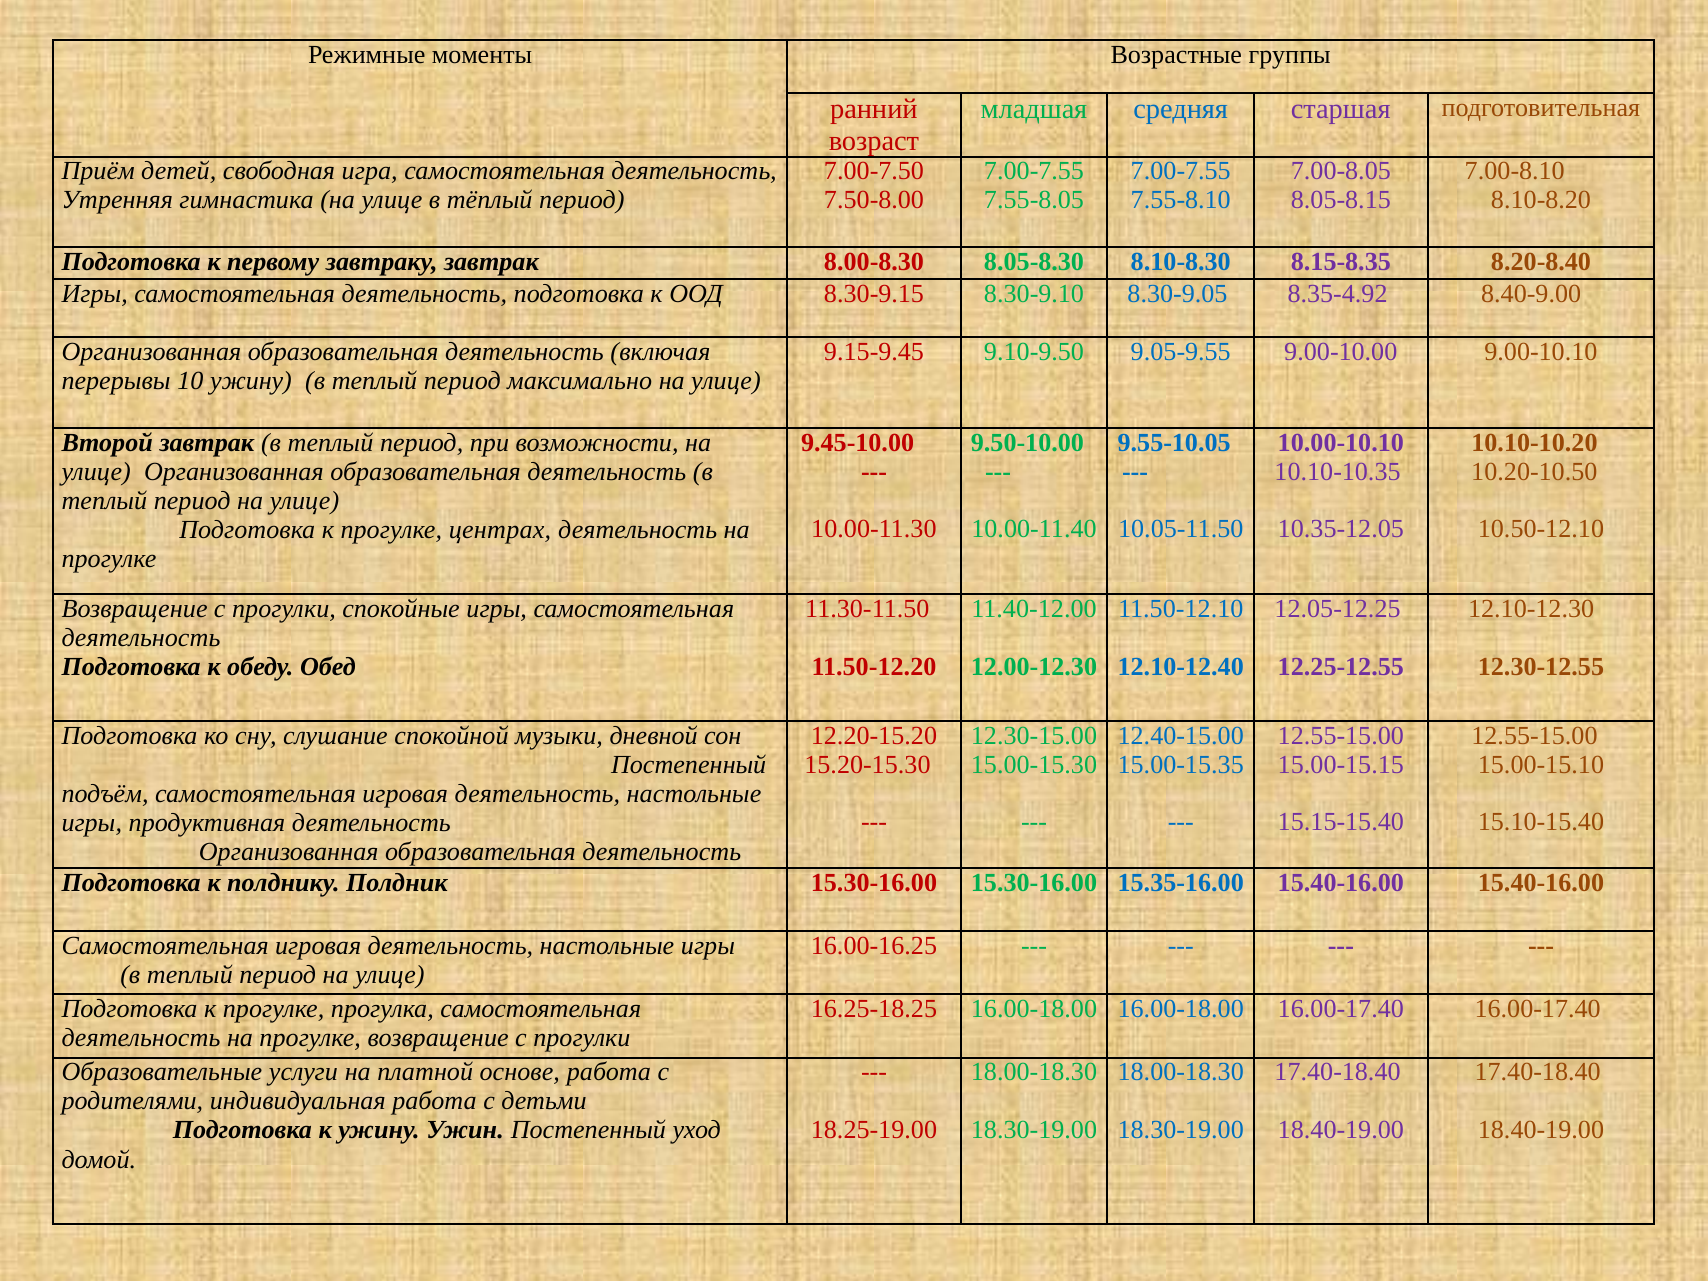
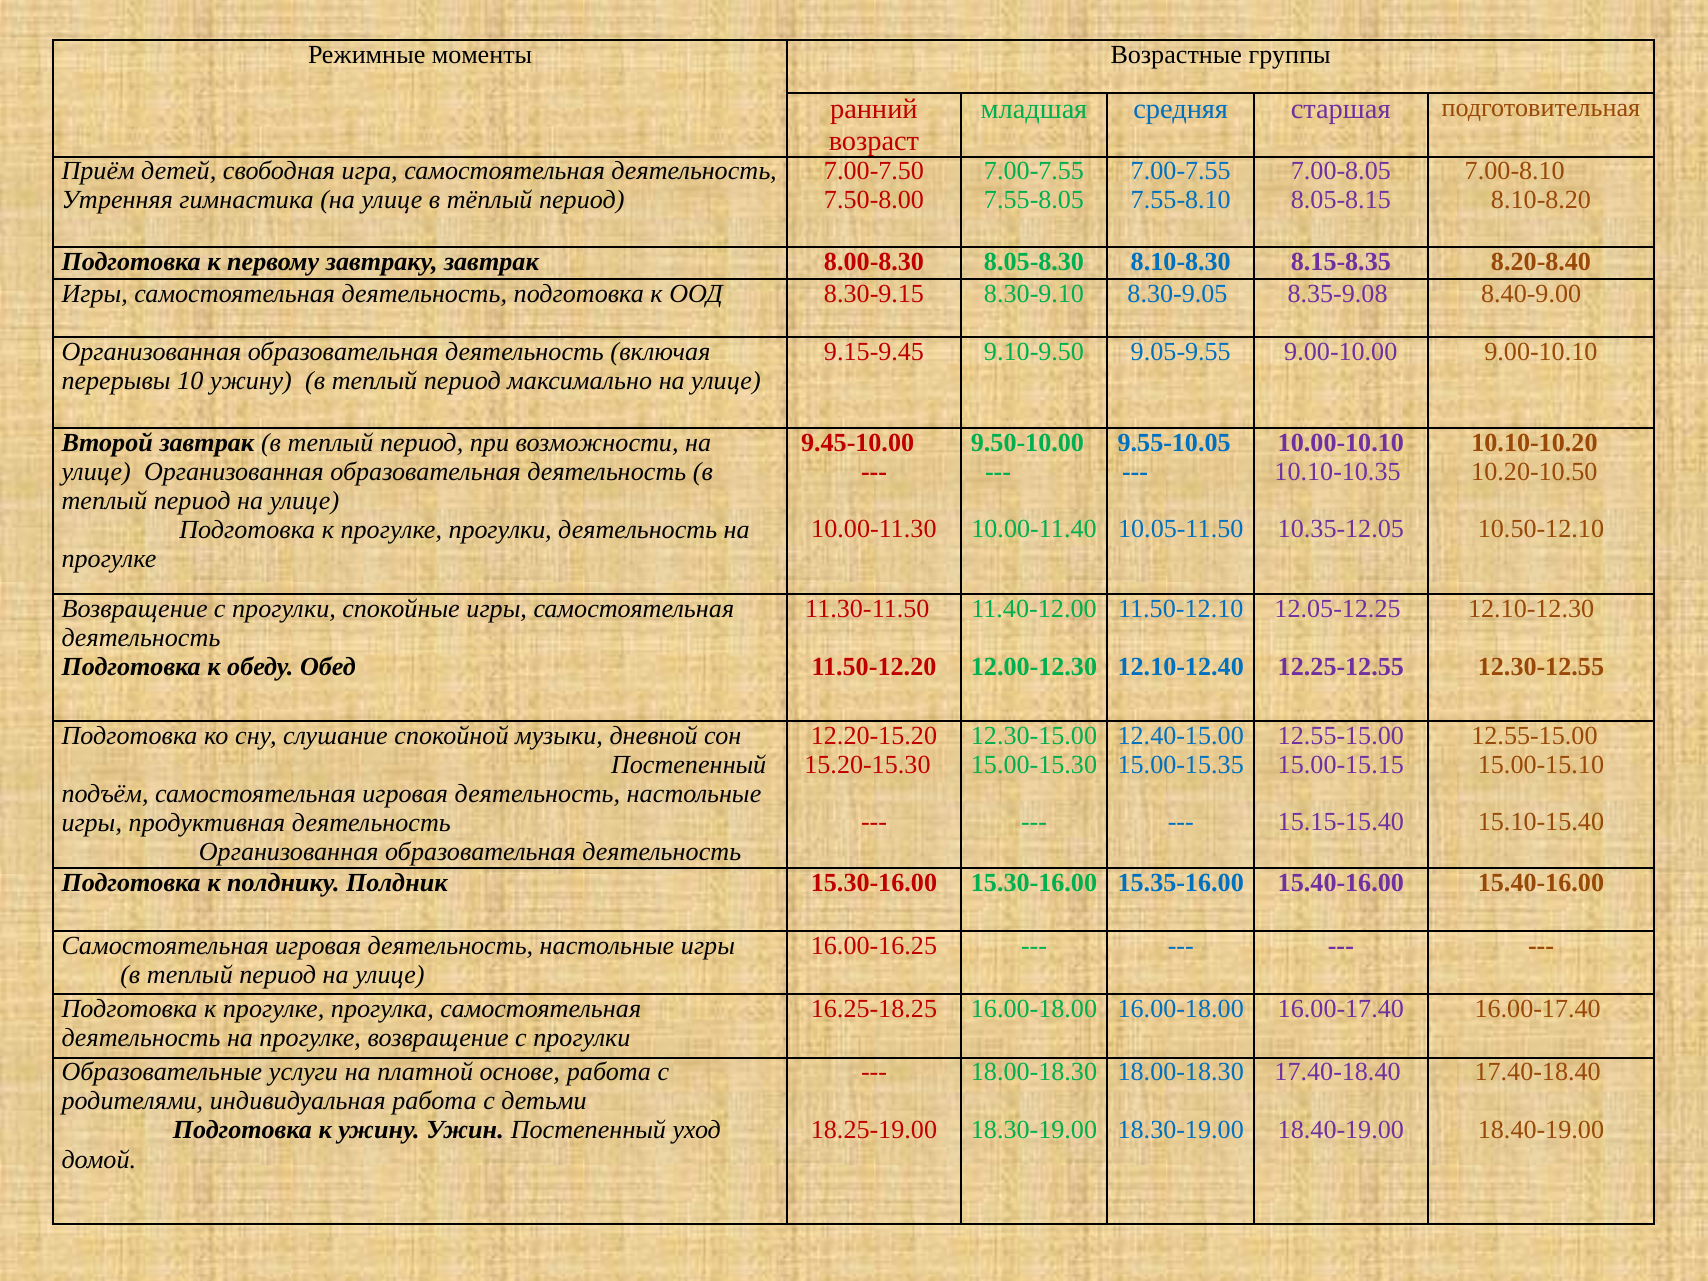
8.35-4.92: 8.35-4.92 -> 8.35-9.08
прогулке центрах: центрах -> прогулки
